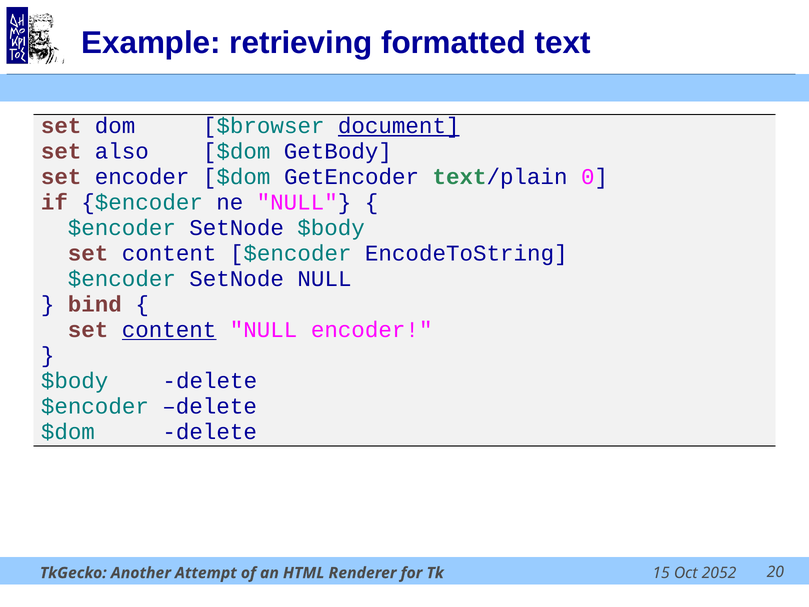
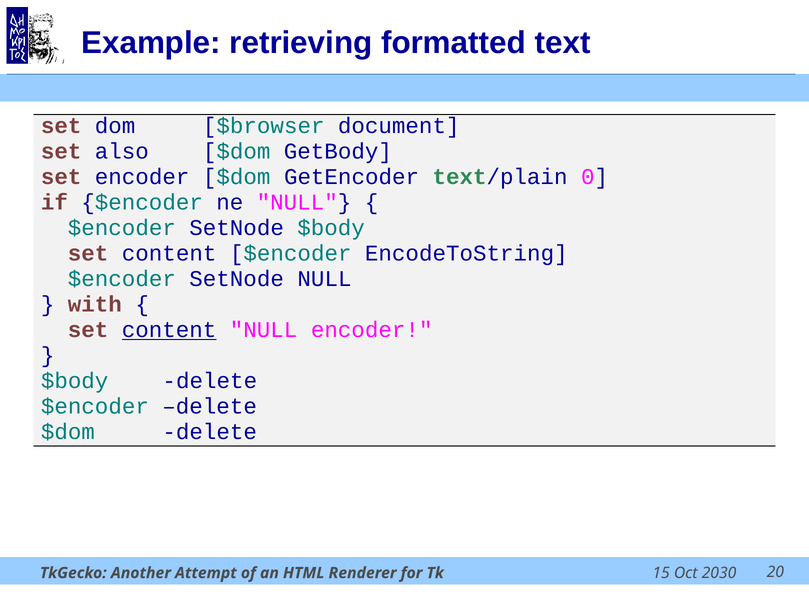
document underline: present -> none
bind: bind -> with
2052: 2052 -> 2030
